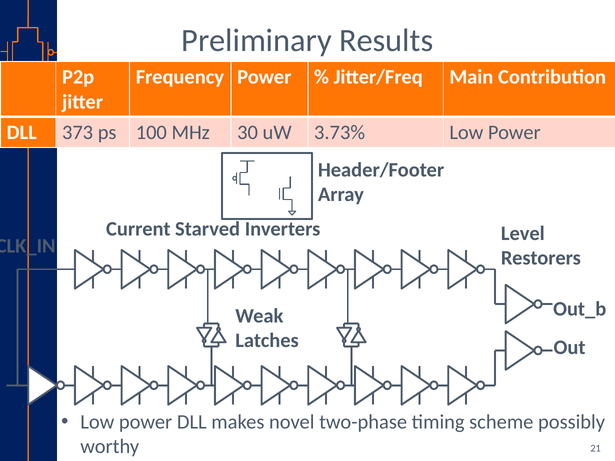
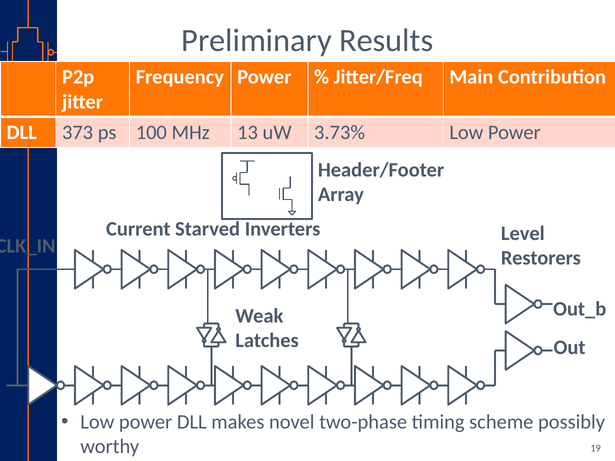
30: 30 -> 13
21: 21 -> 19
